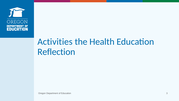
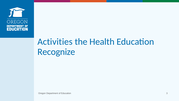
Reflection: Reflection -> Recognize
